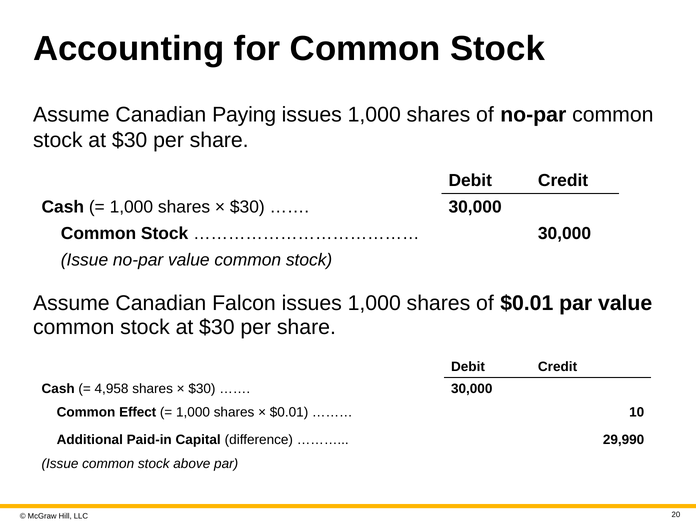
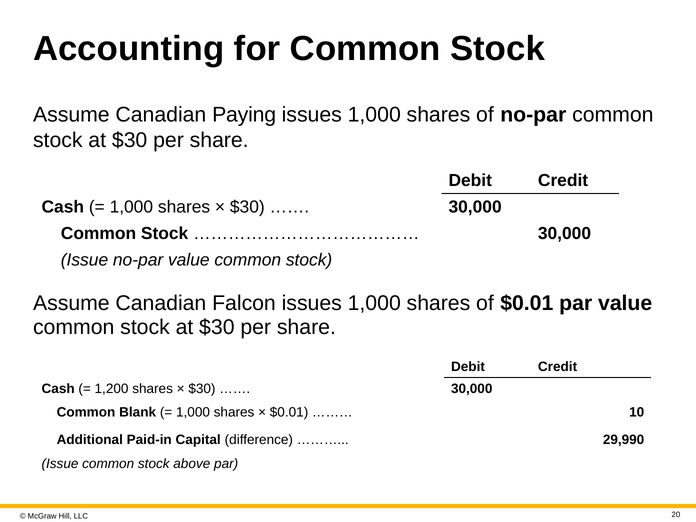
4,958: 4,958 -> 1,200
Effect: Effect -> Blank
